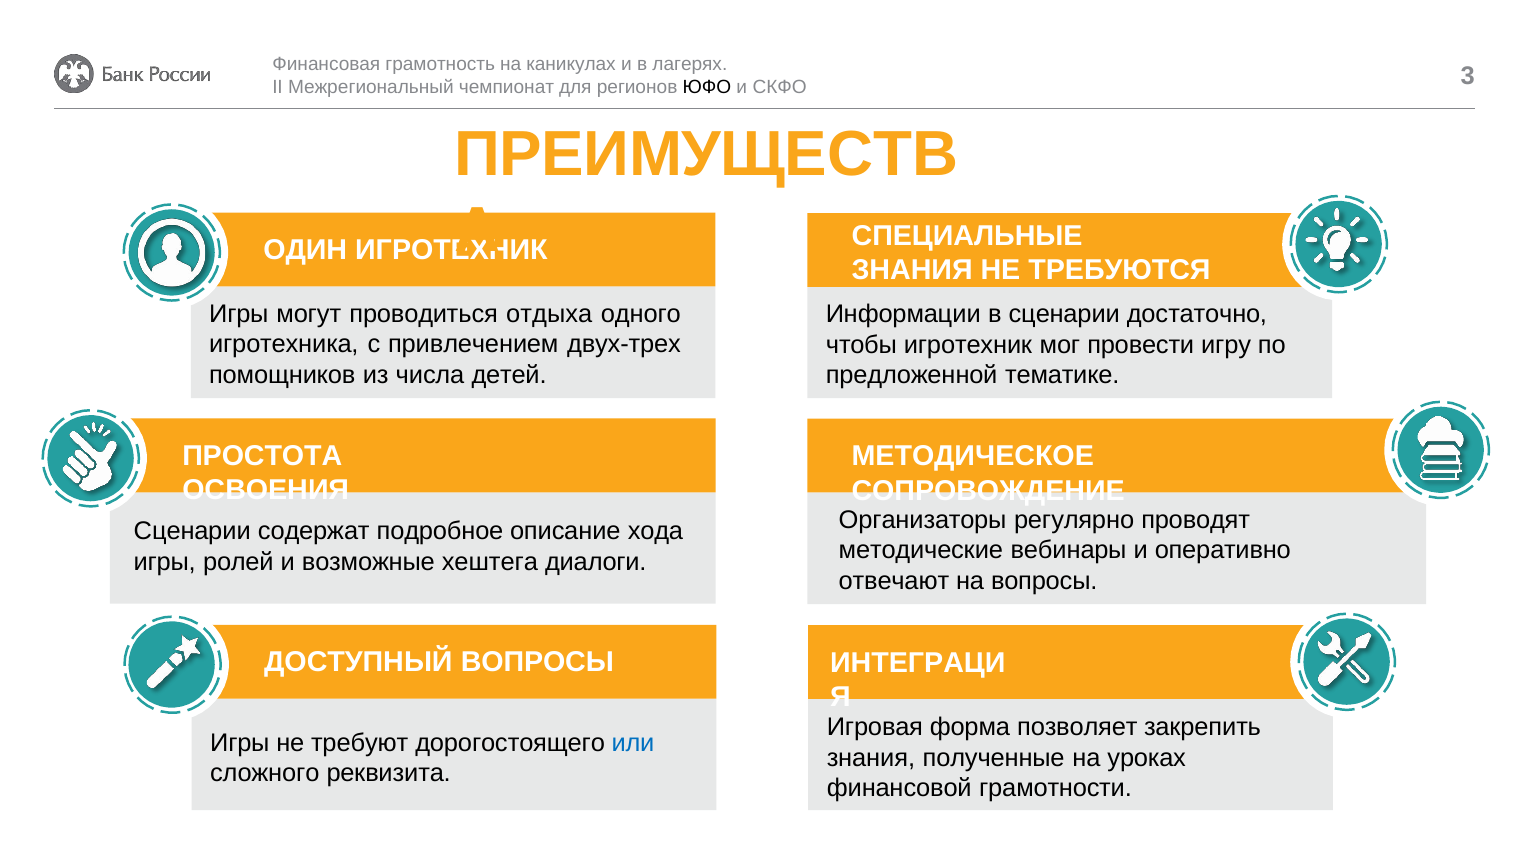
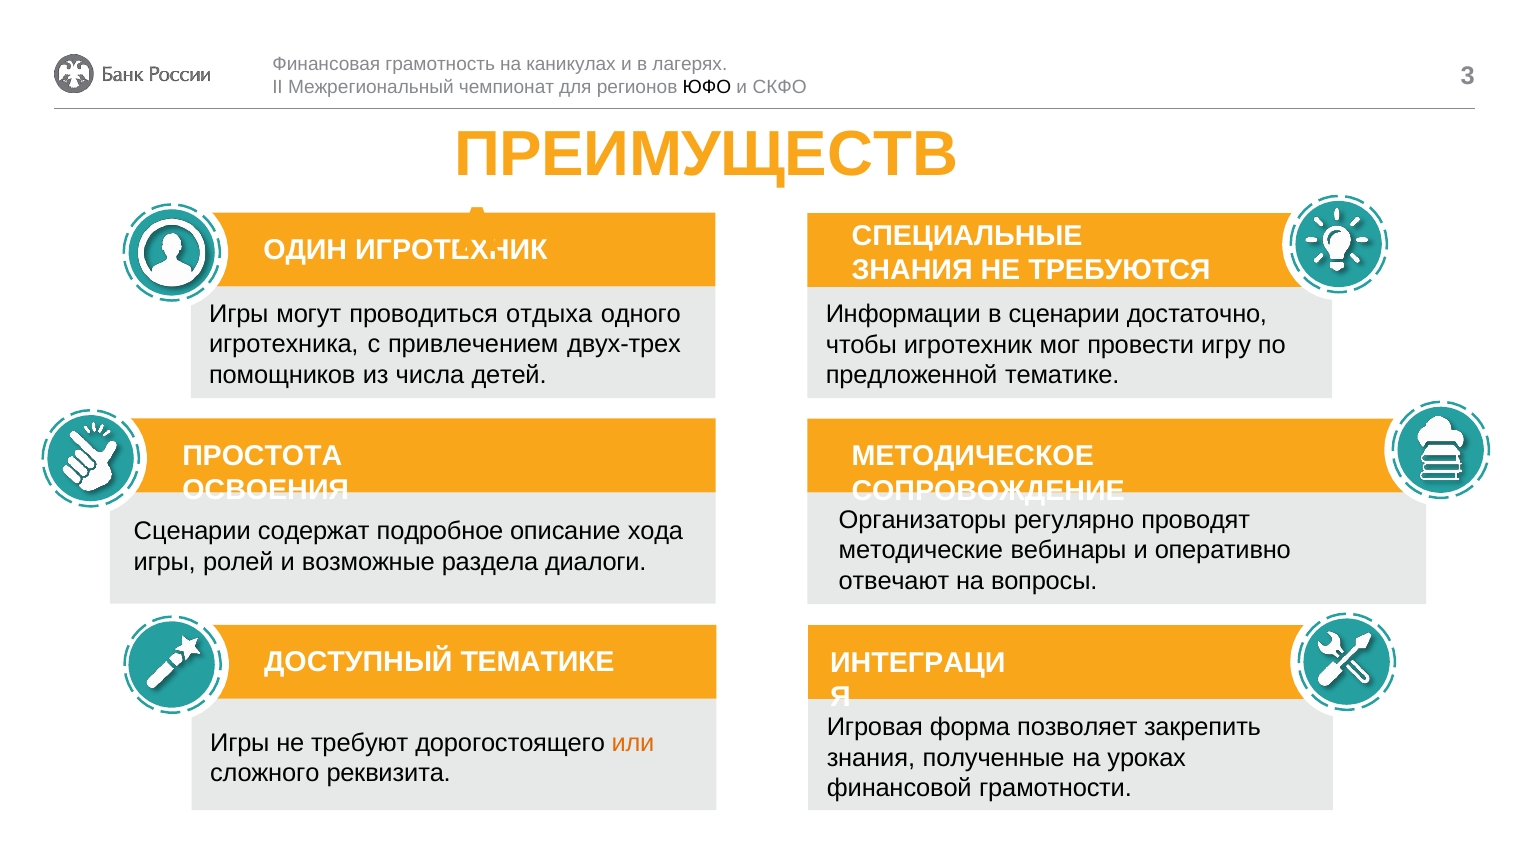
хештега: хештега -> раздела
ДОСТУПНЫЙ ВОПРОСЫ: ВОПРОСЫ -> ТЕМАТИКЕ
или colour: blue -> orange
